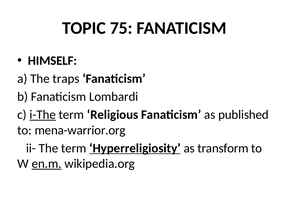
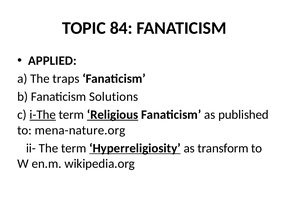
75: 75 -> 84
HIMSELF: HIMSELF -> APPLIED
Lombardi: Lombardi -> Solutions
Religious underline: none -> present
mena-warrior.org: mena-warrior.org -> mena-nature.org
en.m underline: present -> none
